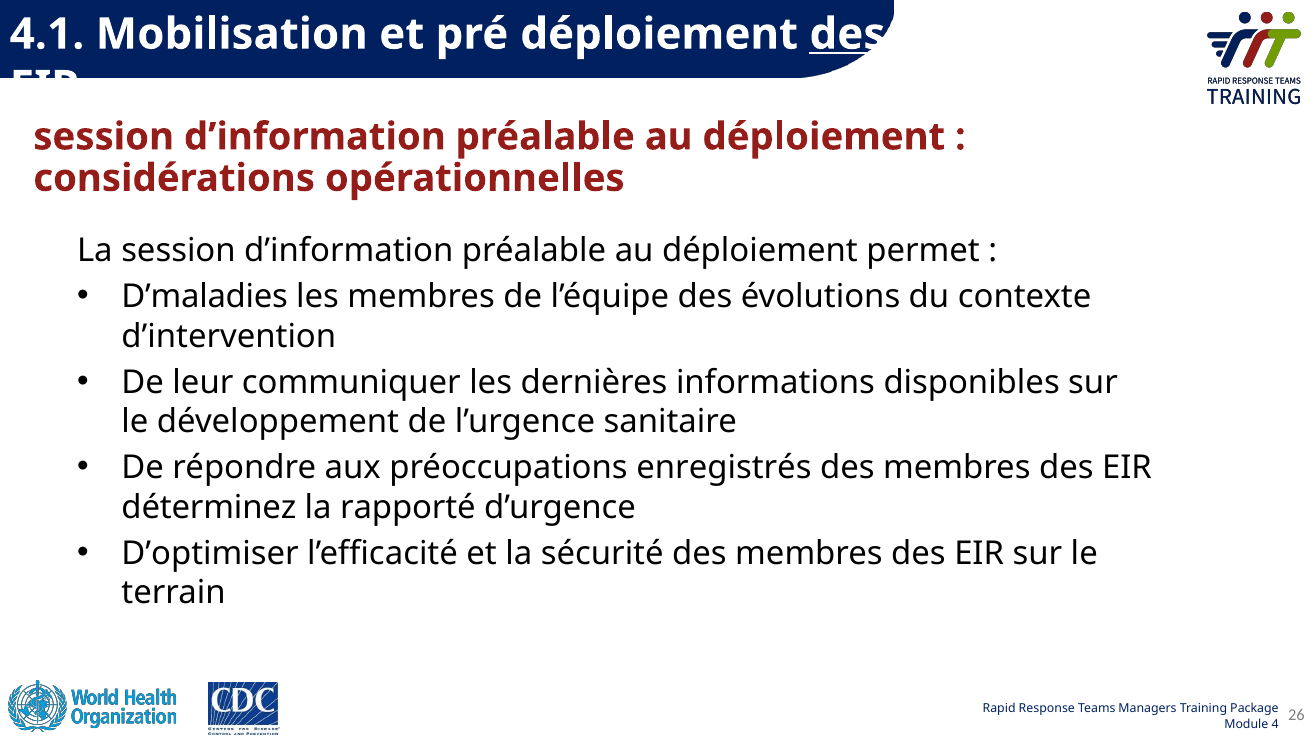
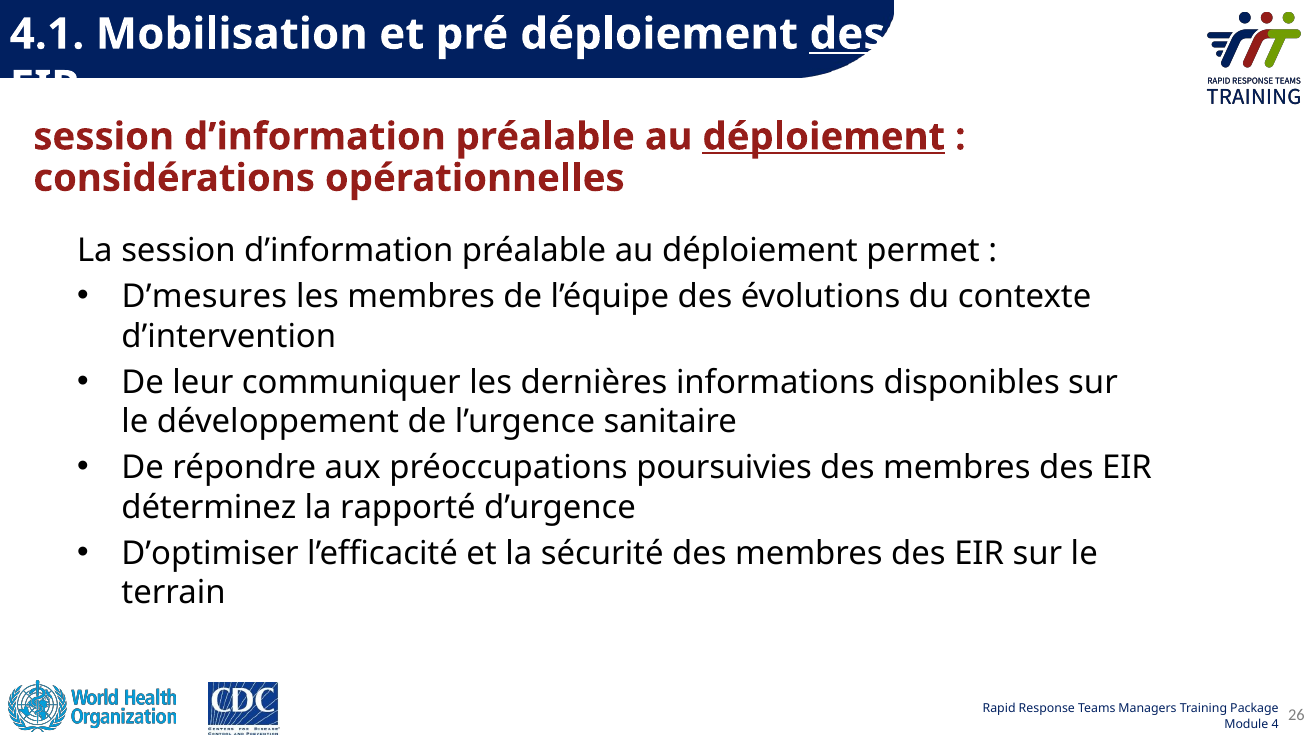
déploiement at (824, 137) underline: none -> present
D’maladies: D’maladies -> D’mesures
enregistrés: enregistrés -> poursuivies
